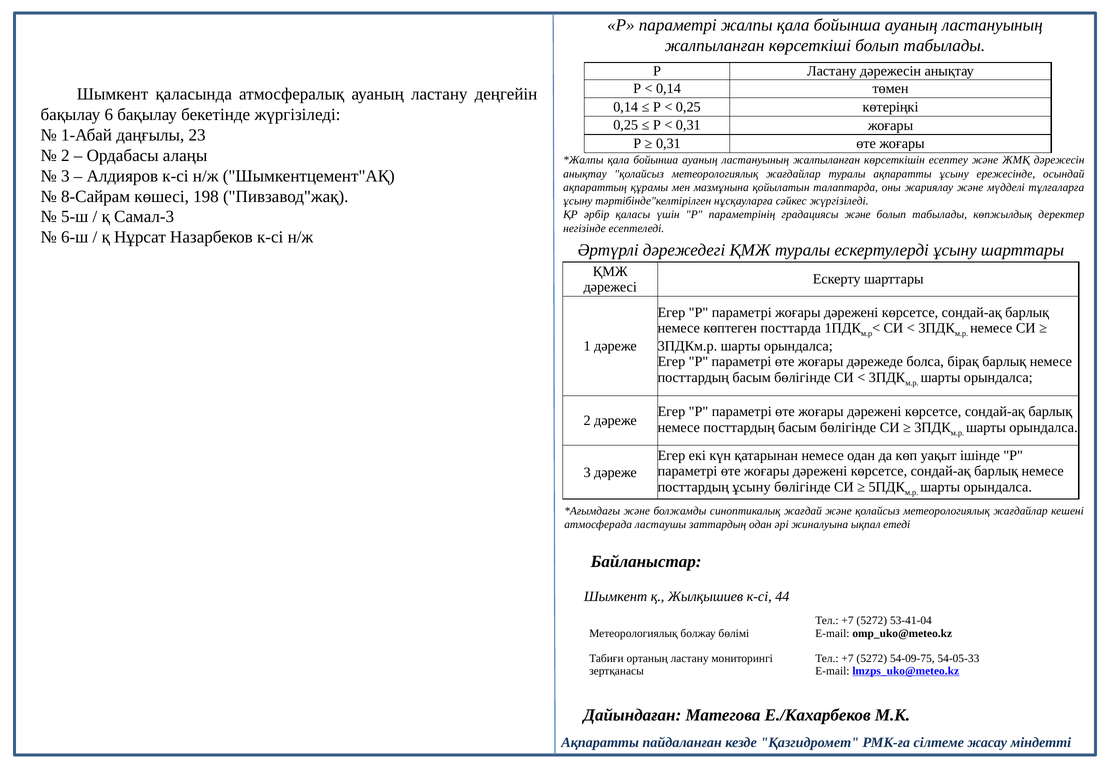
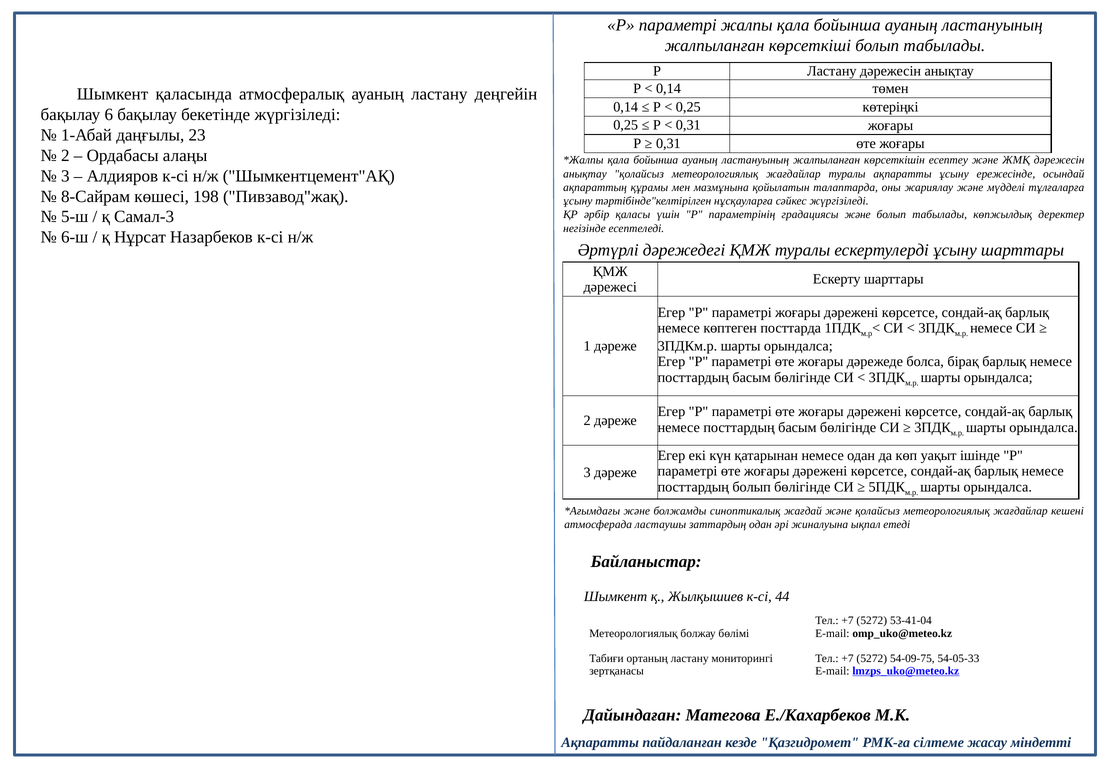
посттардың ұсыну: ұсыну -> болып
